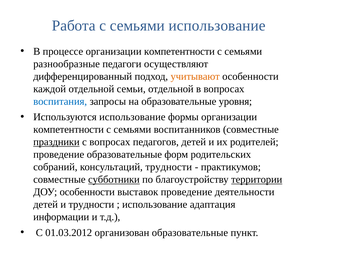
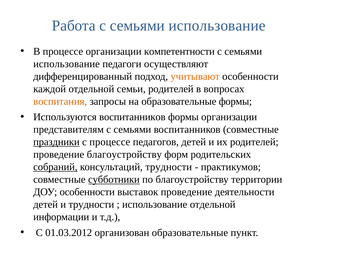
разнообразные at (67, 64): разнообразные -> использование
семьи отдельной: отдельной -> родителей
воспитания colour: blue -> orange
образовательные уровня: уровня -> формы
Используются использование: использование -> воспитанников
компетентности at (69, 129): компетентности -> представителям
с вопросах: вопросах -> процессе
проведение образовательные: образовательные -> благоустройству
собраний underline: none -> present
территории underline: present -> none
использование адаптация: адаптация -> отдельной
